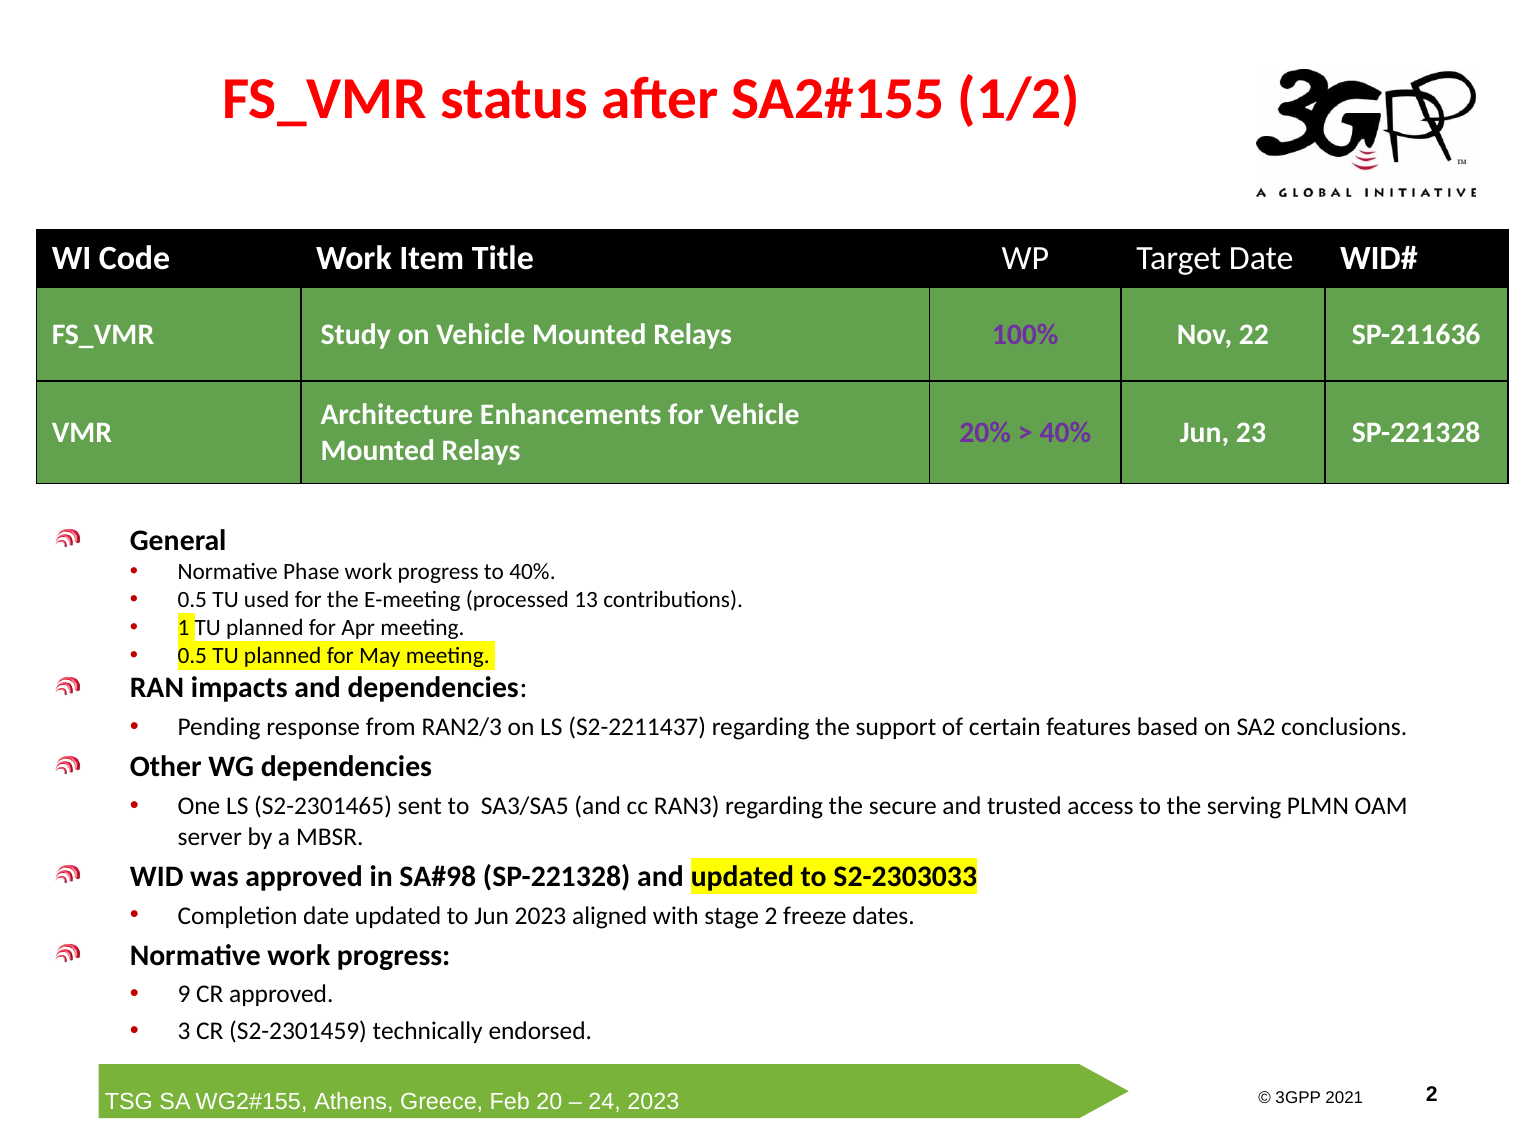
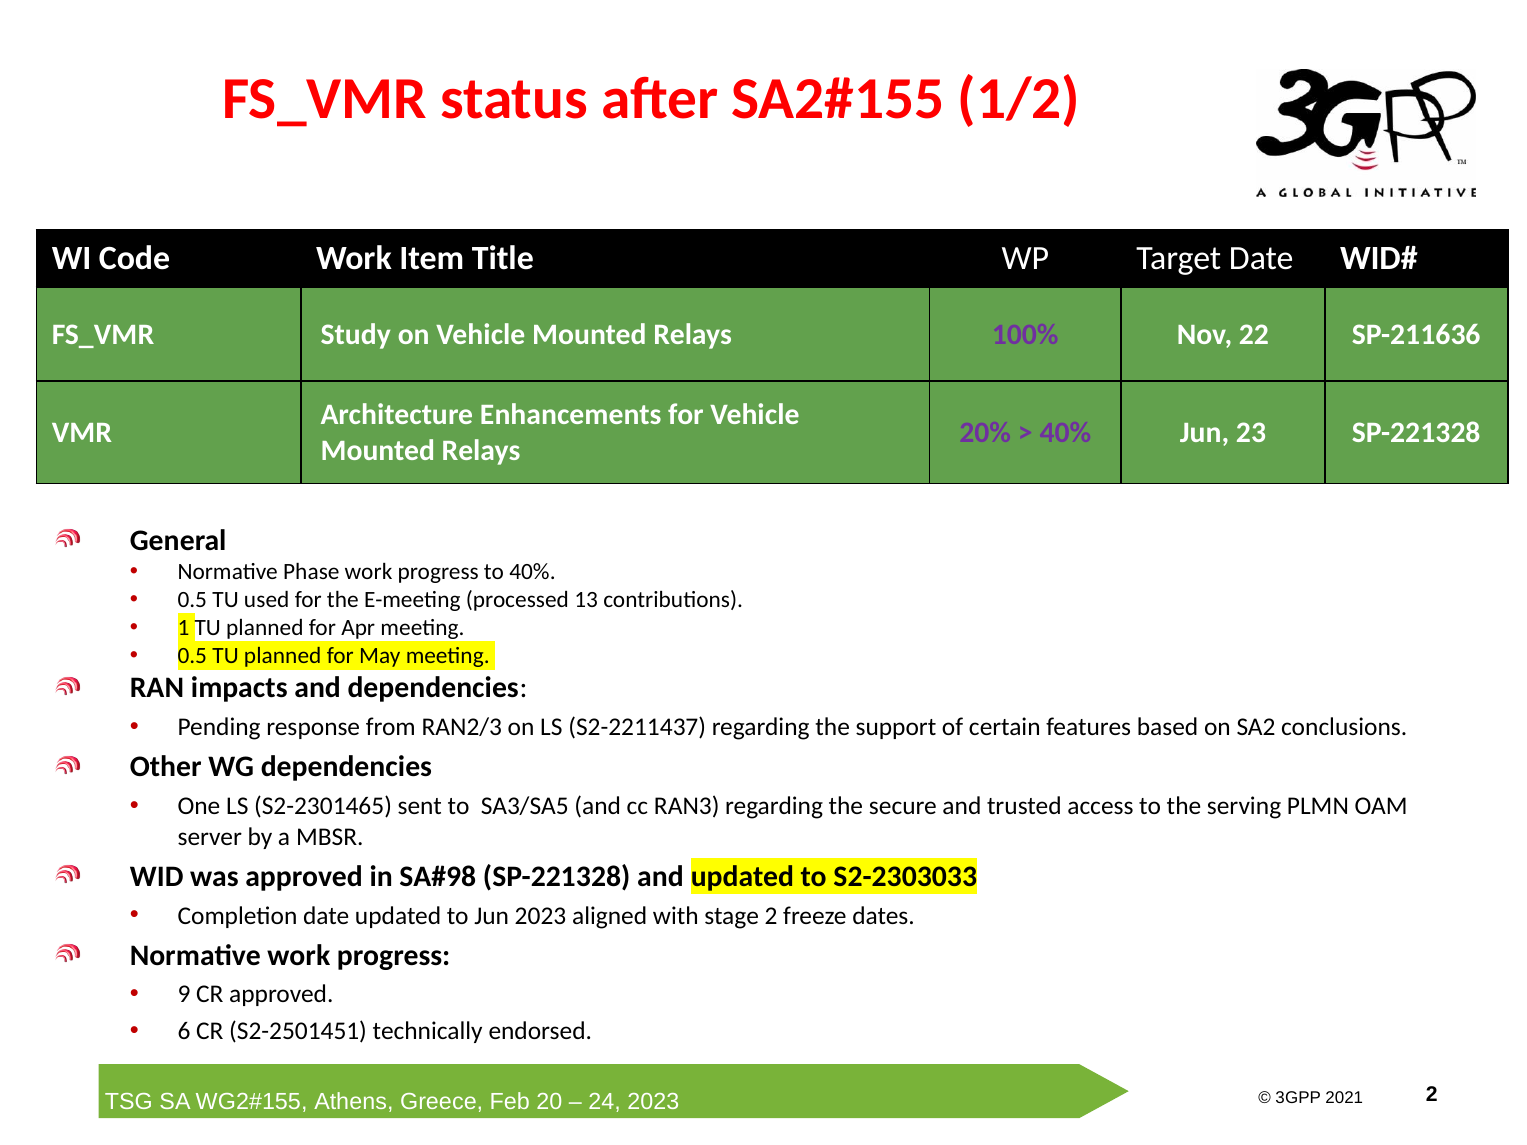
3: 3 -> 6
S2-2301459: S2-2301459 -> S2-2501451
